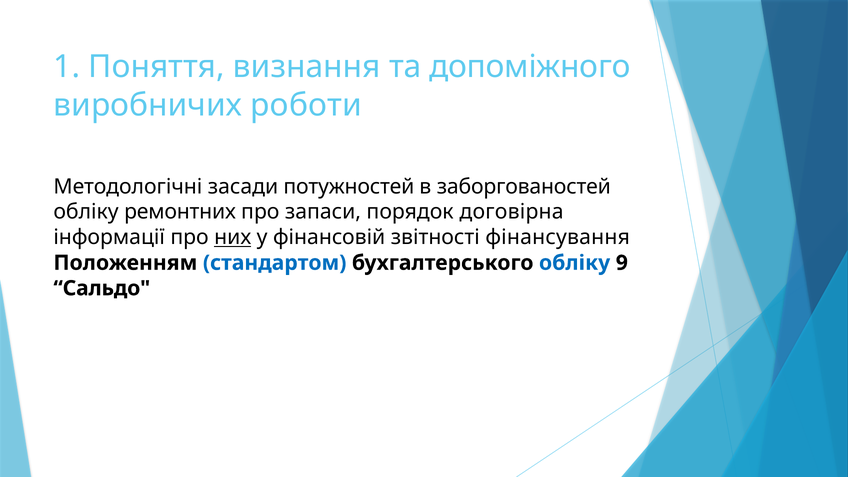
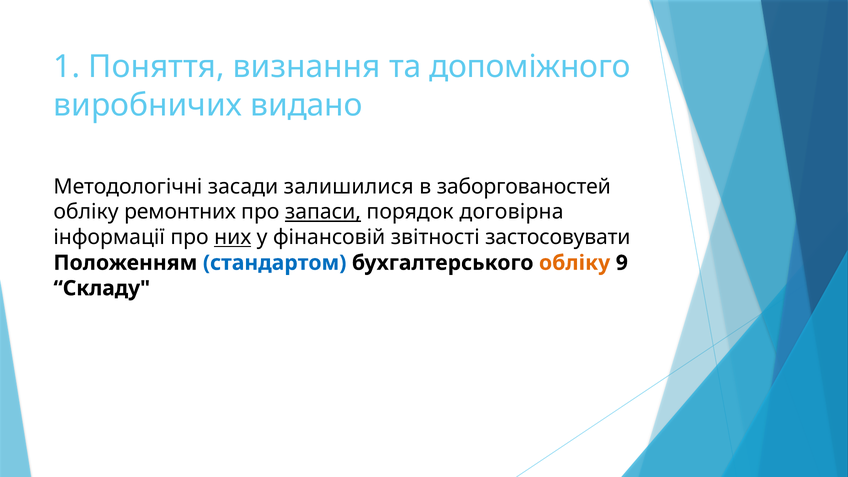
роботи: роботи -> видано
потужностей: потужностей -> залишилися
запаси underline: none -> present
фінансування: фінансування -> застосовувати
обліку at (575, 263) colour: blue -> orange
Сальдо: Сальдо -> Складу
